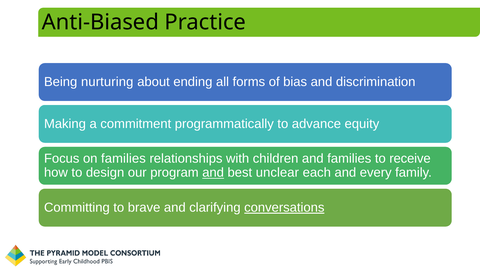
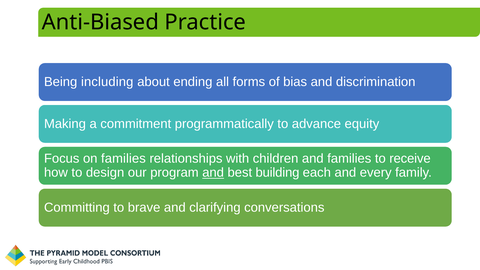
nurturing: nurturing -> including
unclear: unclear -> building
conversations underline: present -> none
